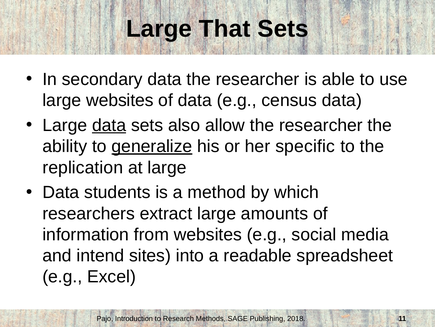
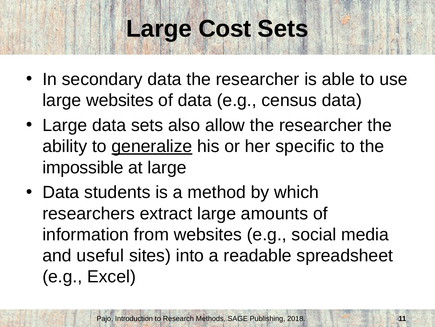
That: That -> Cost
data at (109, 125) underline: present -> none
replication: replication -> impossible
intend: intend -> useful
